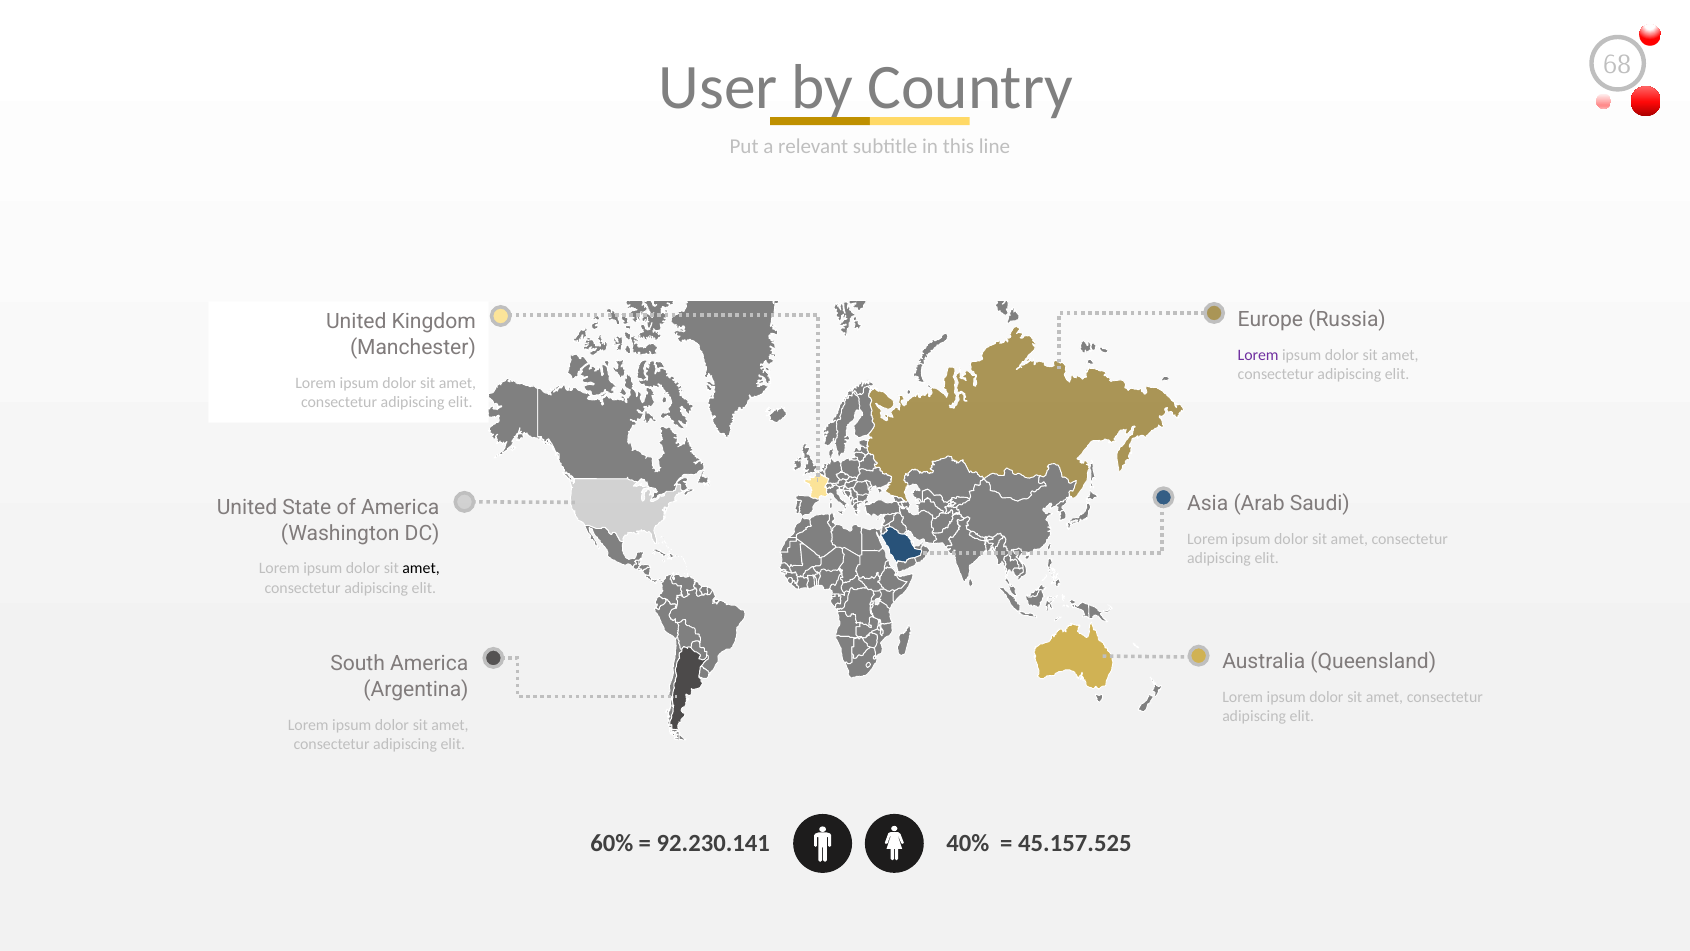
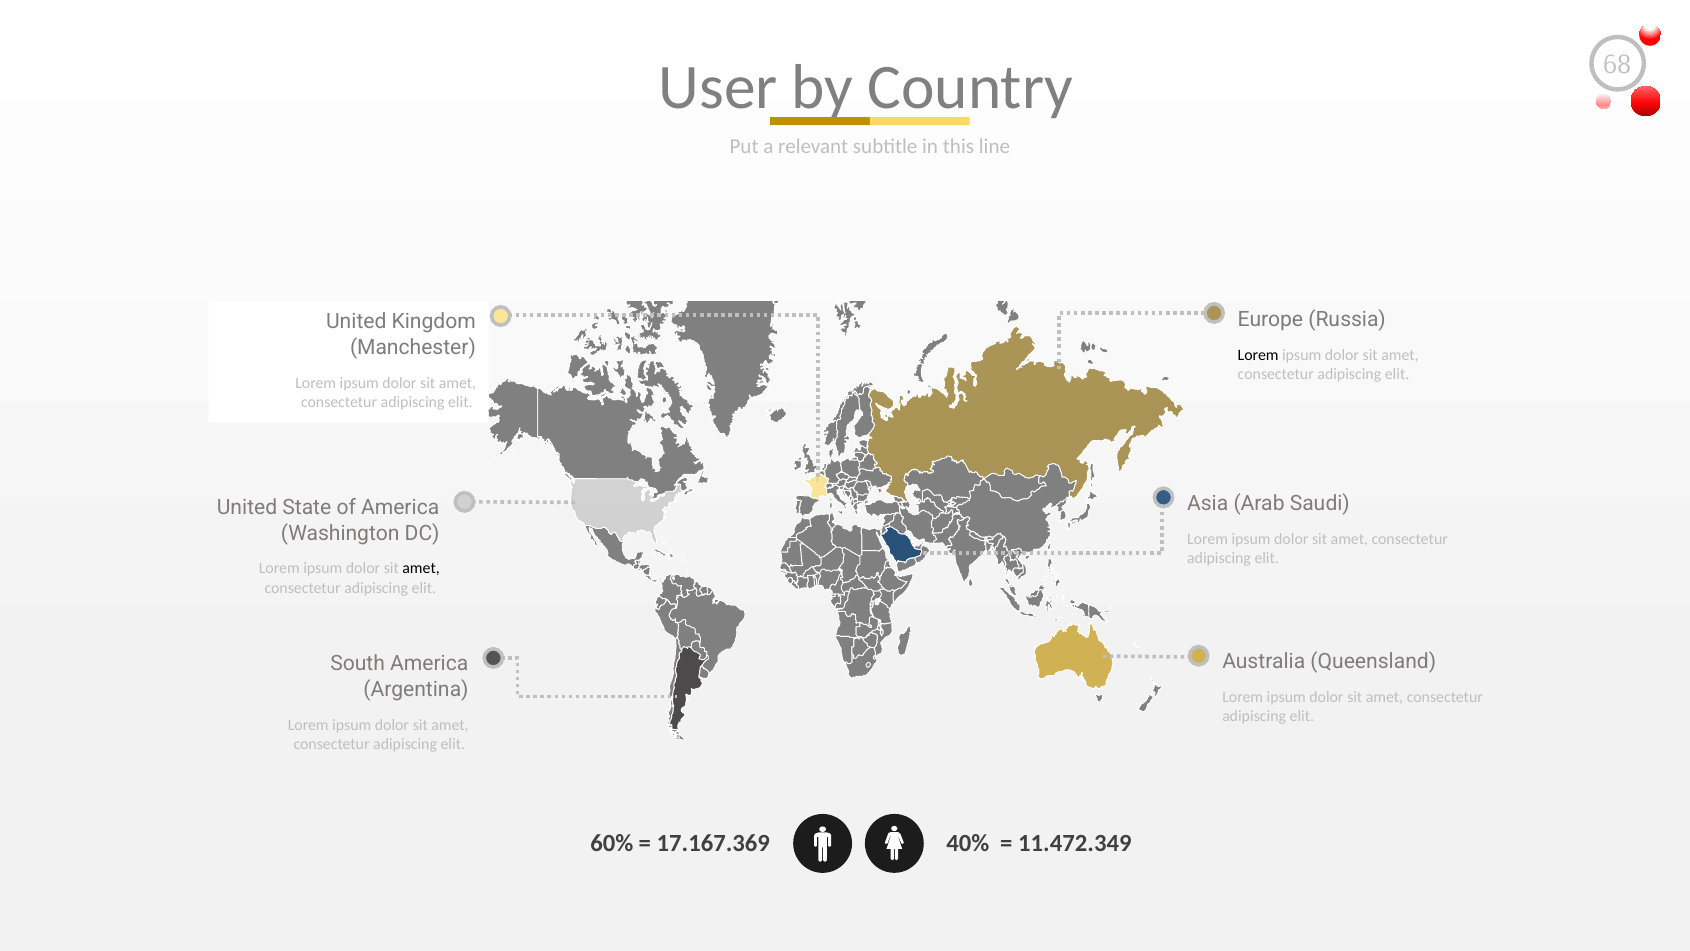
Lorem at (1258, 355) colour: purple -> black
92.230.141: 92.230.141 -> 17.167.369
45.157.525: 45.157.525 -> 11.472.349
